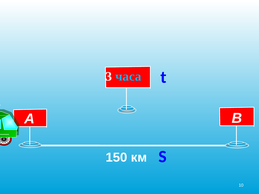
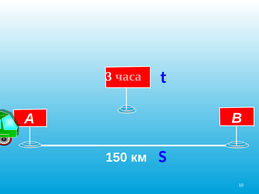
часа colour: light blue -> pink
